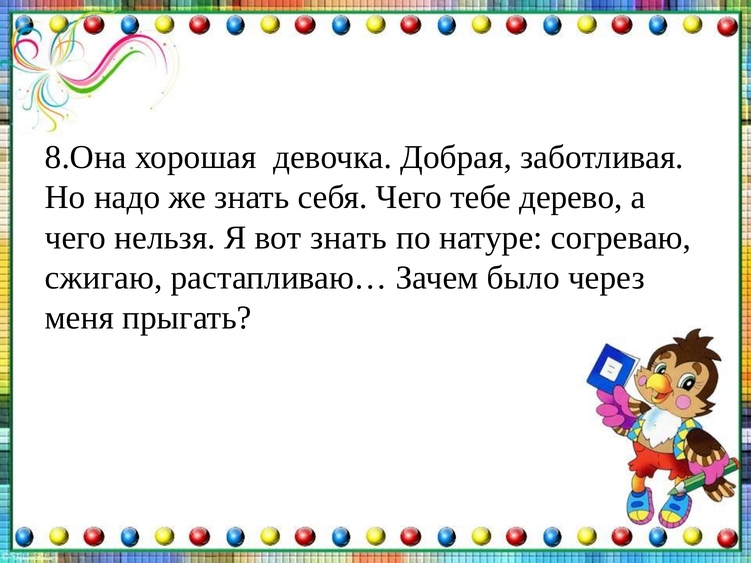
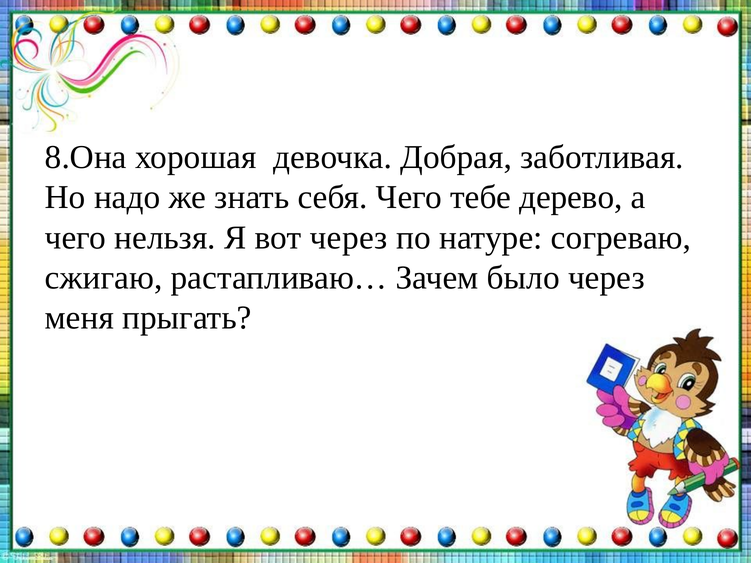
вот знать: знать -> через
